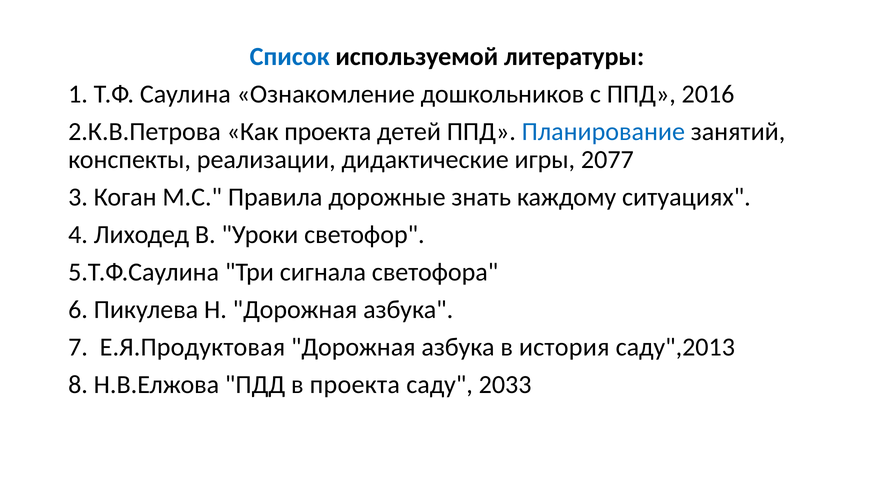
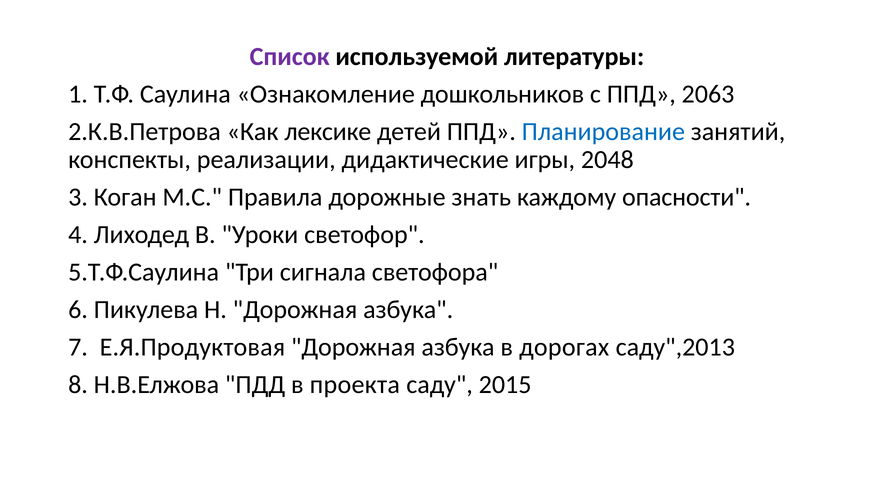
Список colour: blue -> purple
2016: 2016 -> 2063
Как проекта: проекта -> лексике
2077: 2077 -> 2048
ситуациях: ситуациях -> опасности
история: история -> дорогах
2033: 2033 -> 2015
